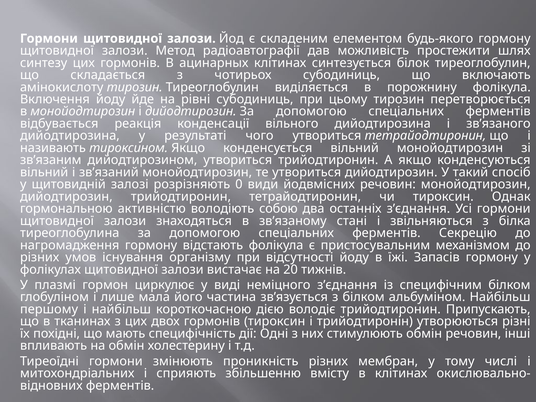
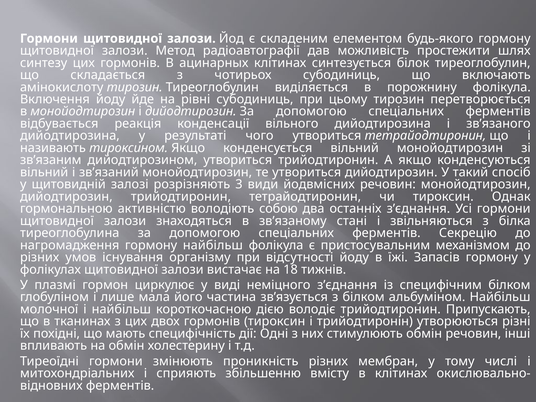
0: 0 -> 3
гормону відстають: відстають -> найбільш
20: 20 -> 18
першому: першому -> молочної
